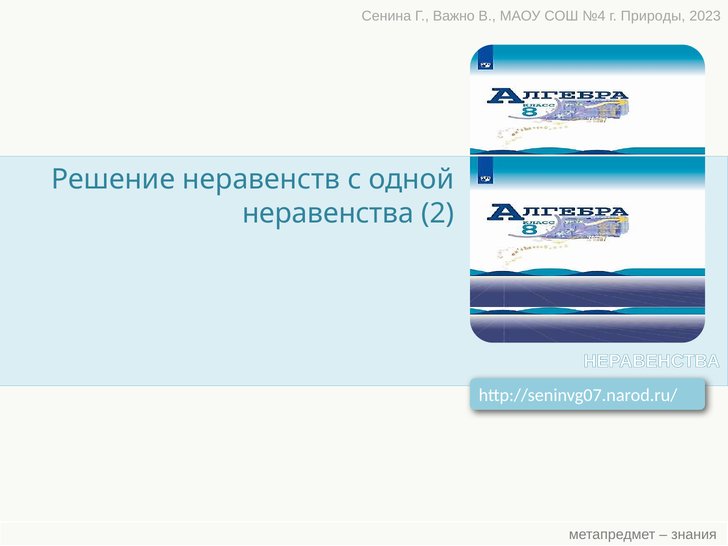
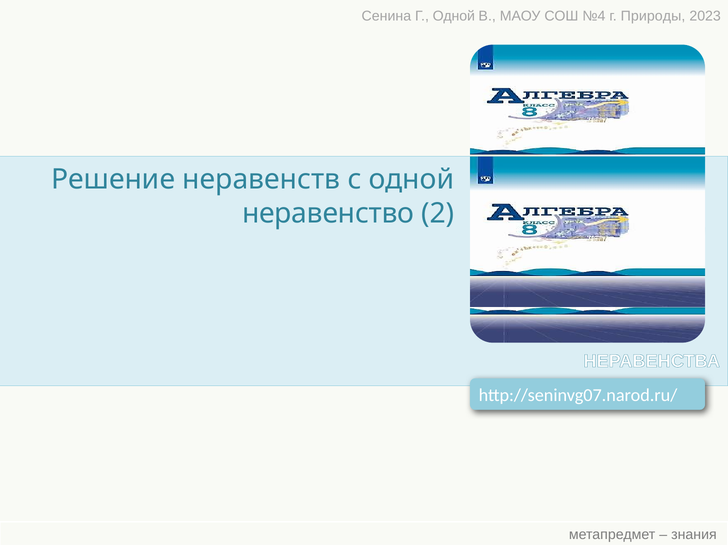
Г Важно: Важно -> Одной
неравенства at (328, 214): неравенства -> неравенство
